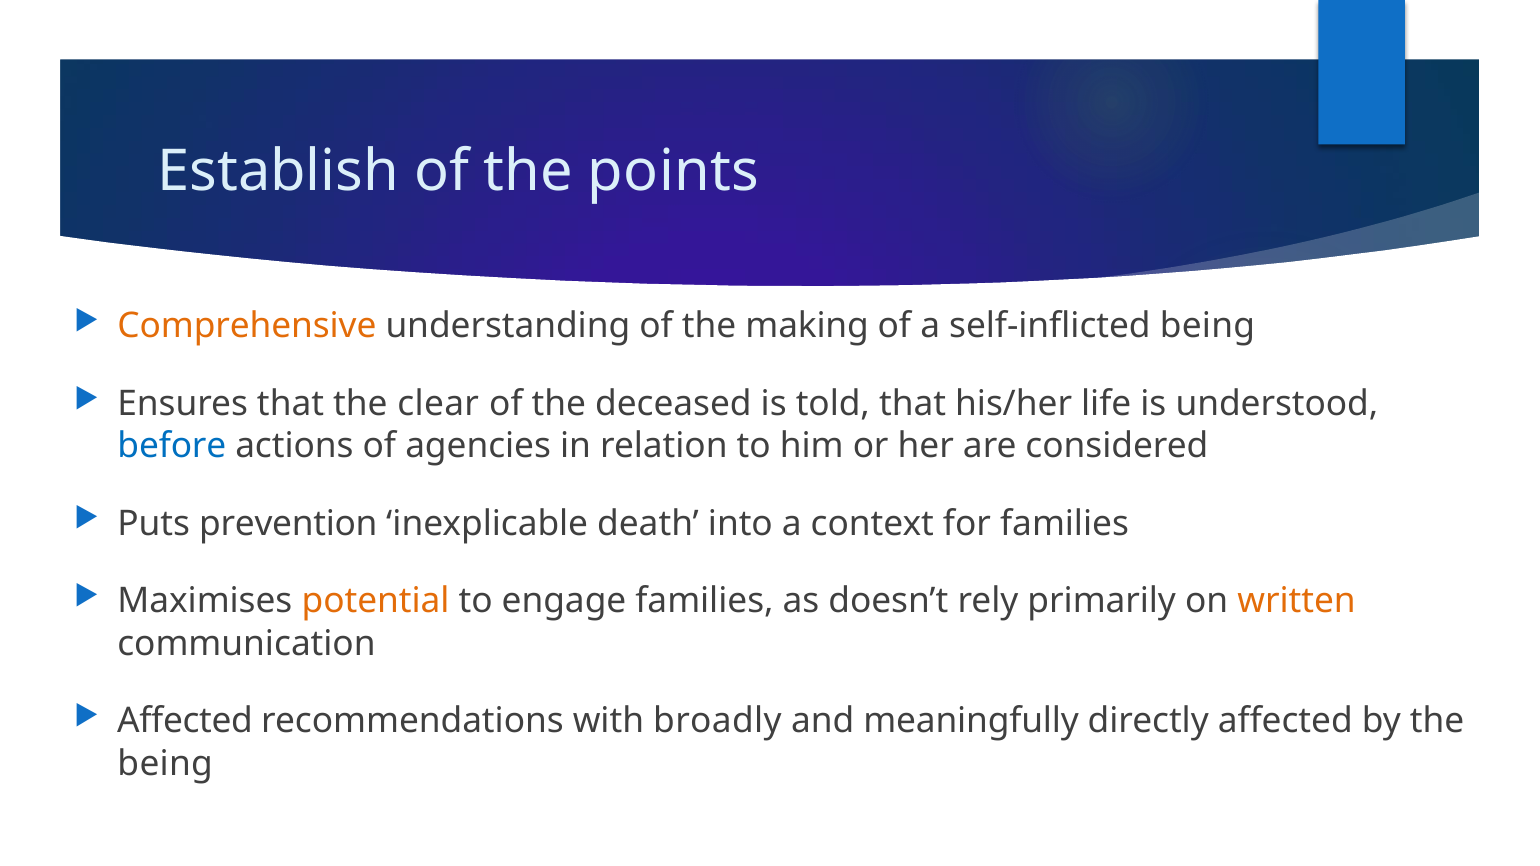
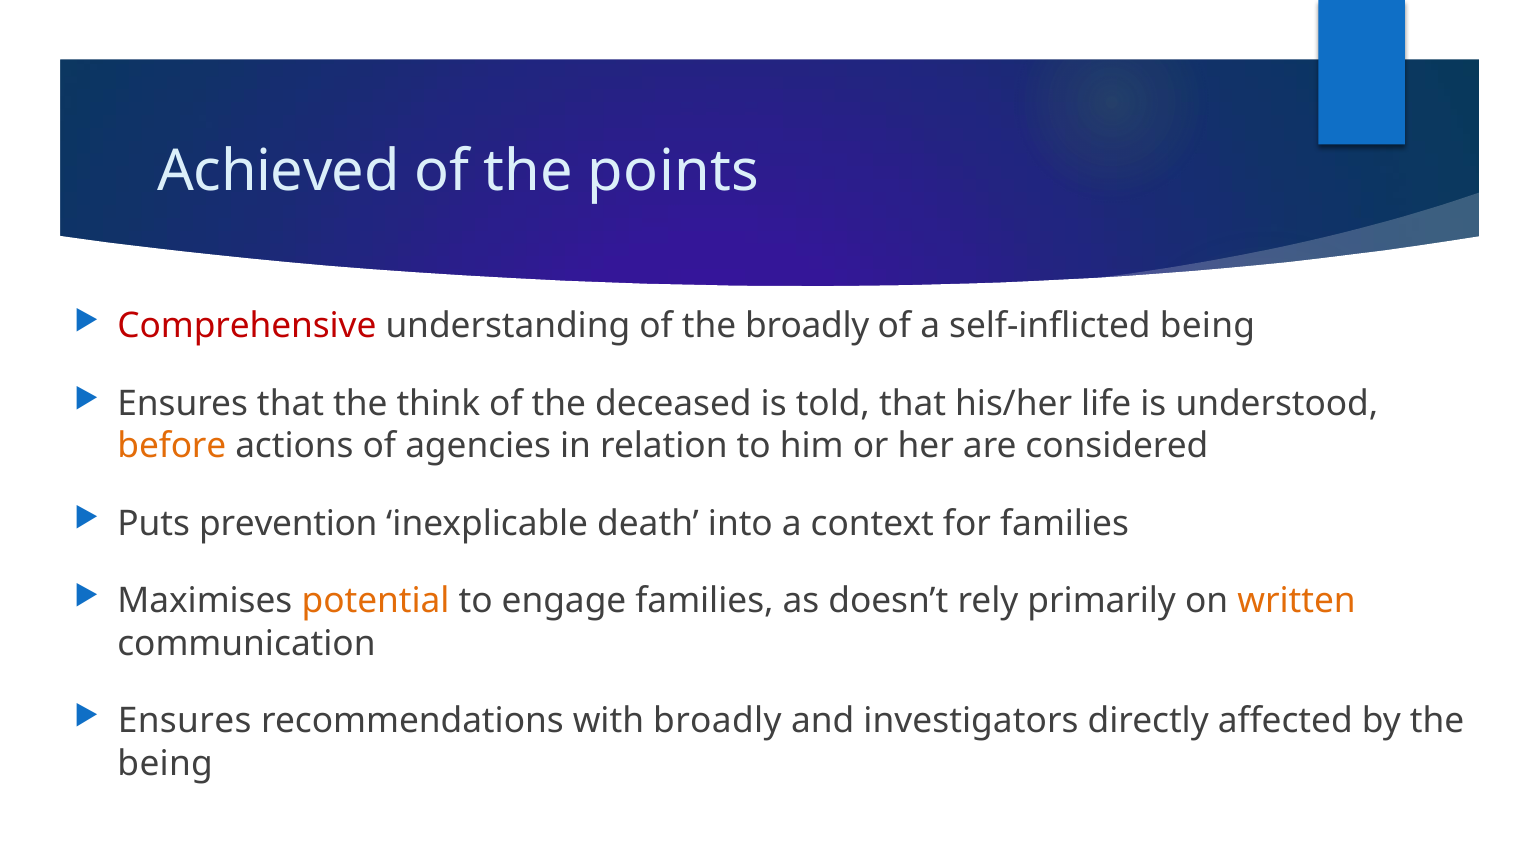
Establish: Establish -> Achieved
Comprehensive colour: orange -> red
the making: making -> broadly
clear: clear -> think
before colour: blue -> orange
Affected at (185, 721): Affected -> Ensures
meaningfully: meaningfully -> investigators
